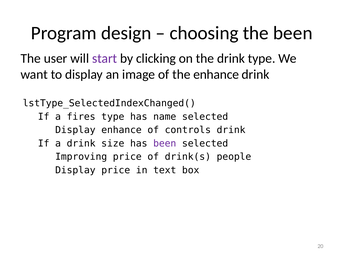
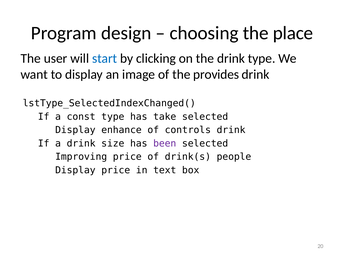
the been: been -> place
start colour: purple -> blue
the enhance: enhance -> provides
fires: fires -> const
name: name -> take
